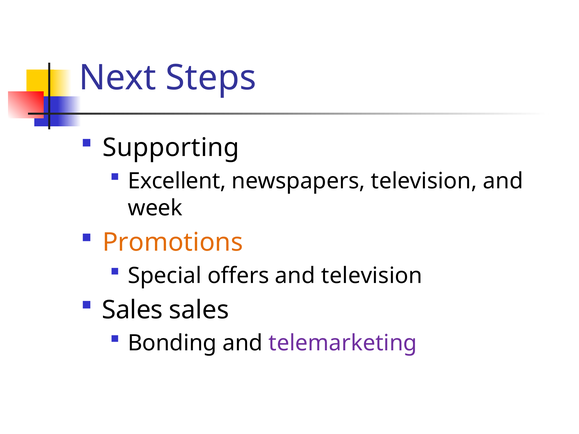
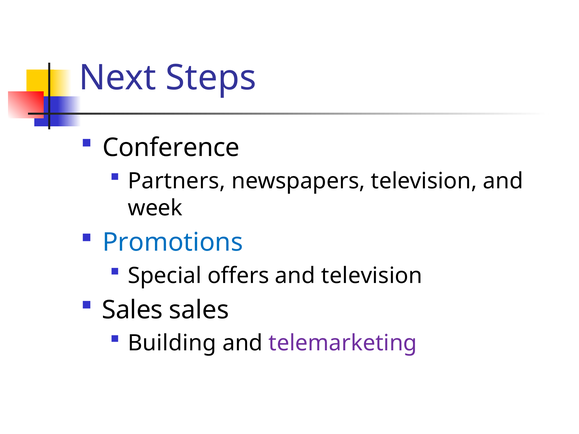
Supporting: Supporting -> Conference
Excellent: Excellent -> Partners
Promotions colour: orange -> blue
Bonding: Bonding -> Building
